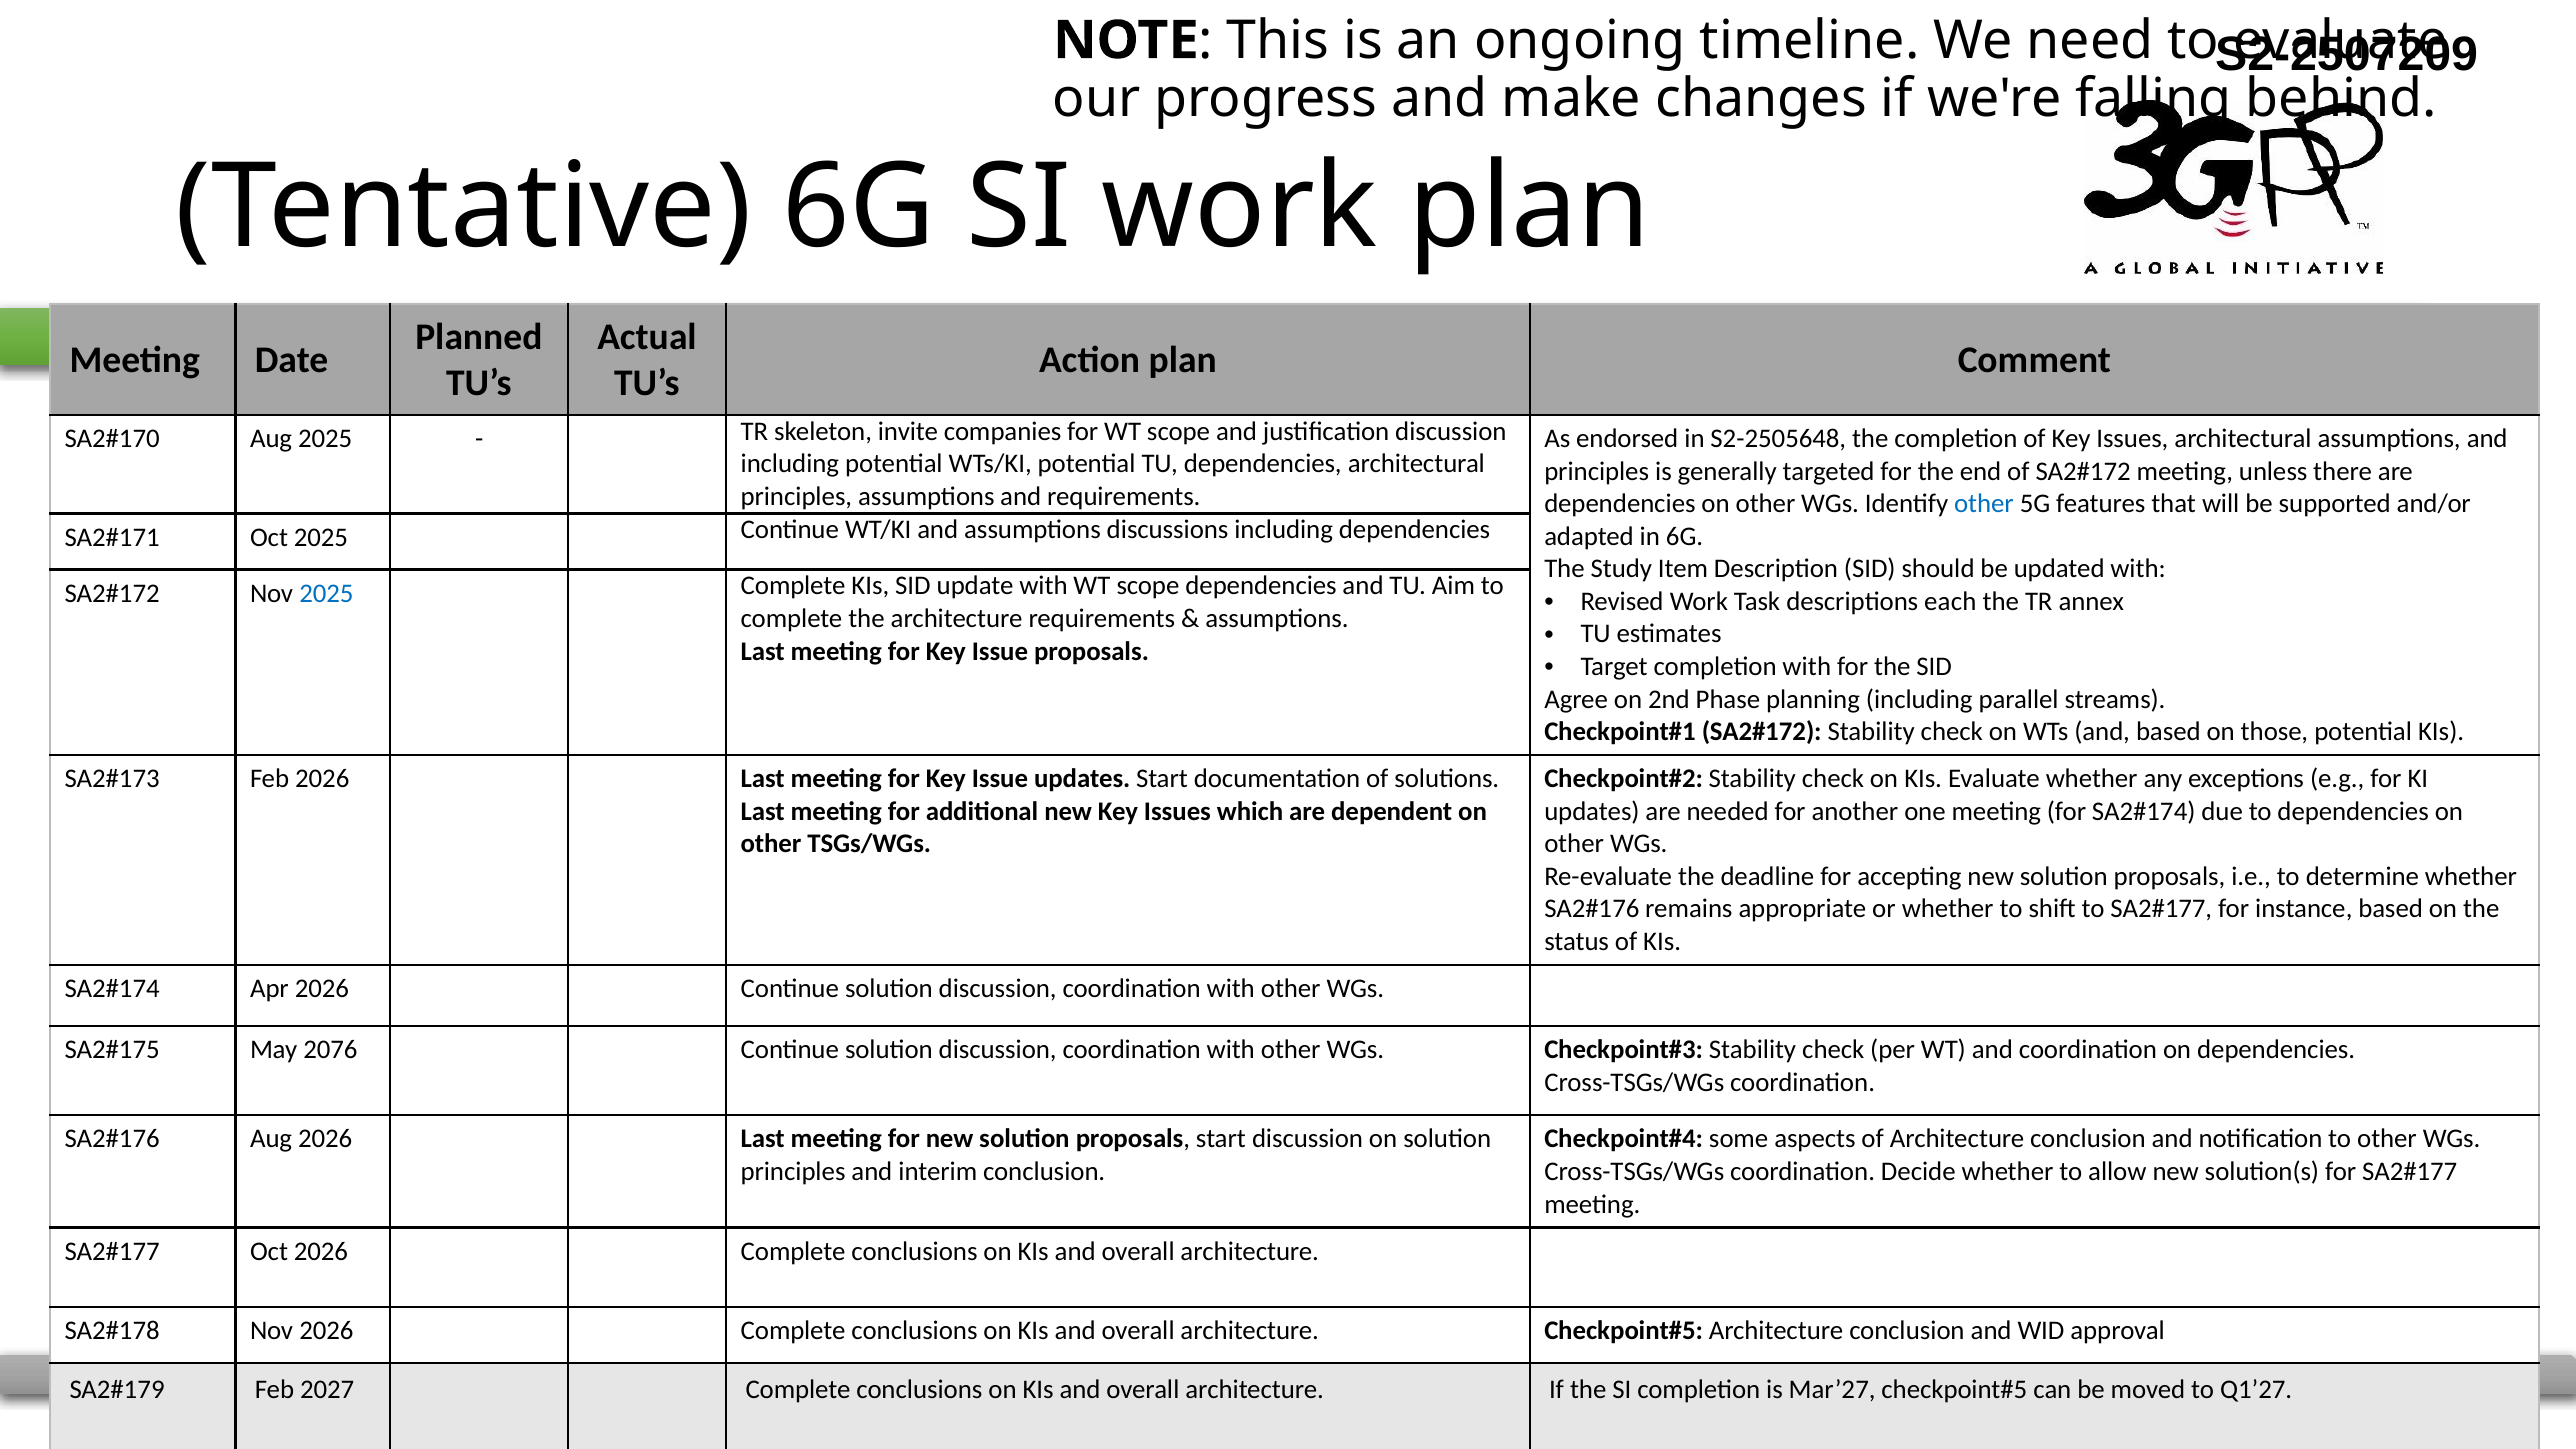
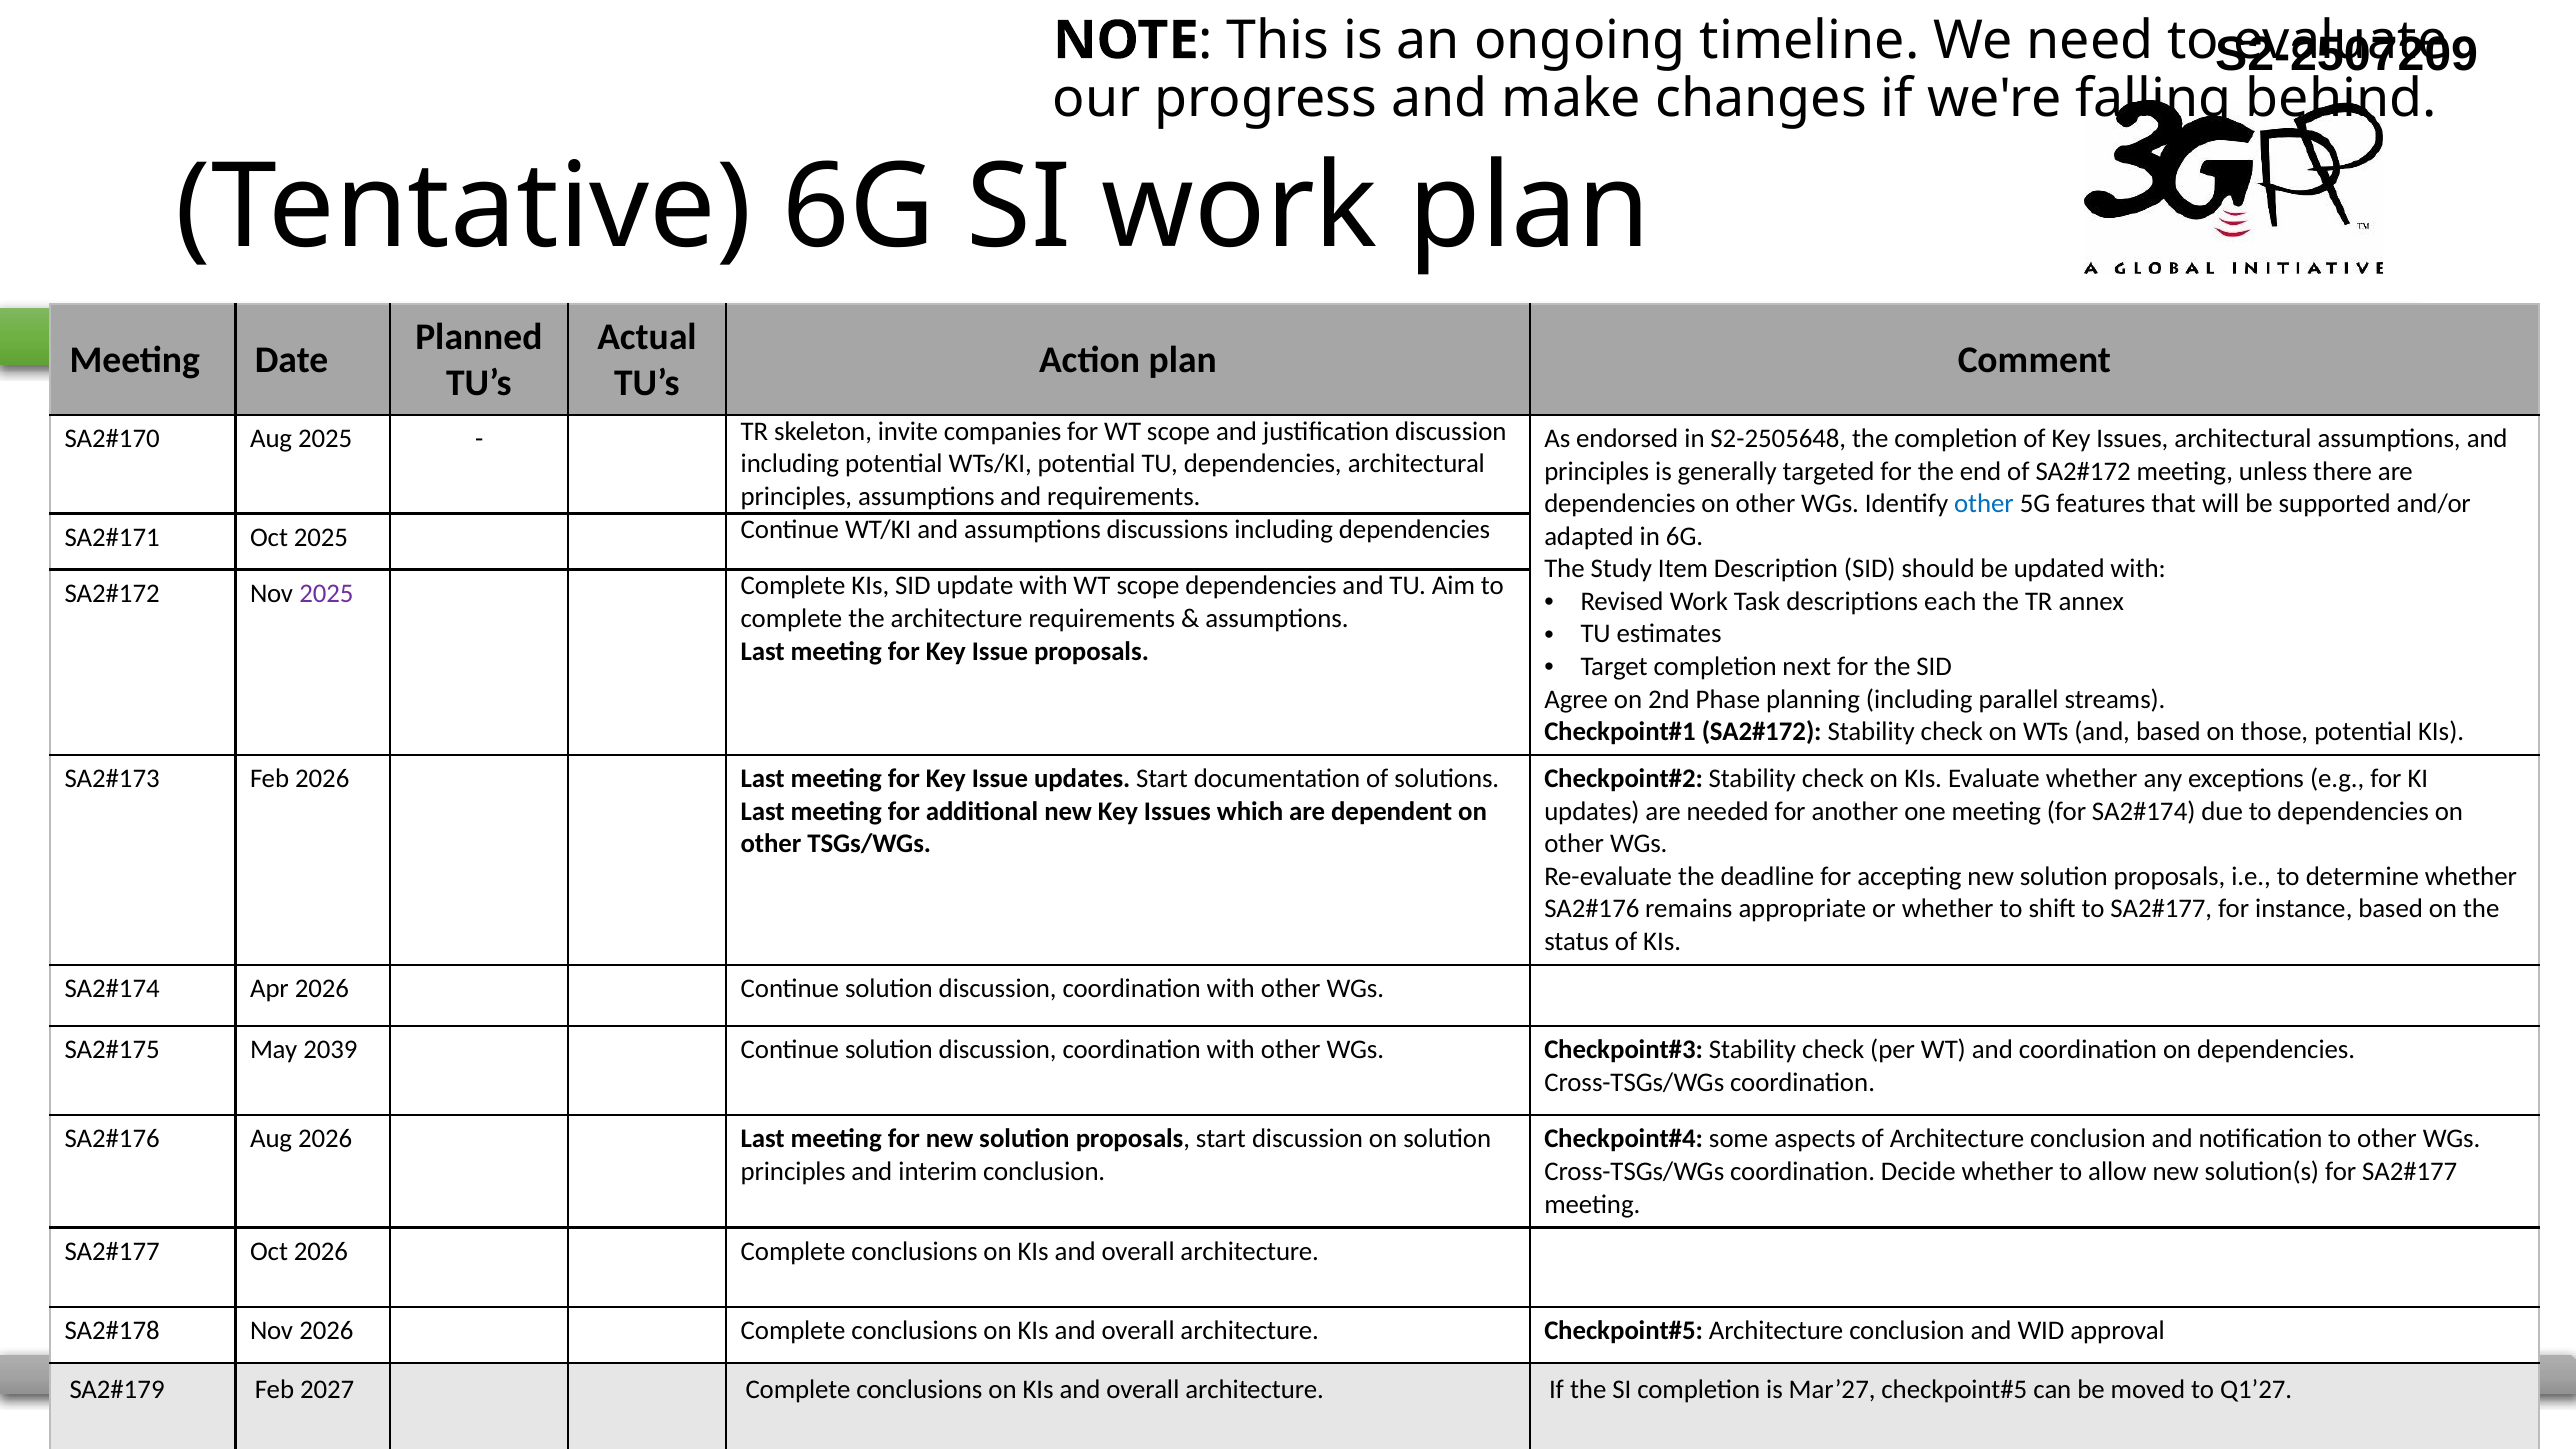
2025 at (326, 593) colour: blue -> purple
completion with: with -> next
2076: 2076 -> 2039
